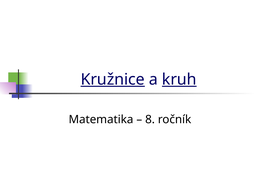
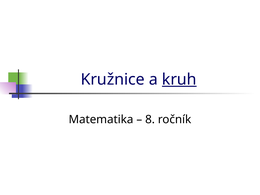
Kružnice underline: present -> none
